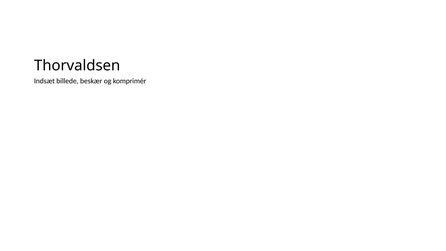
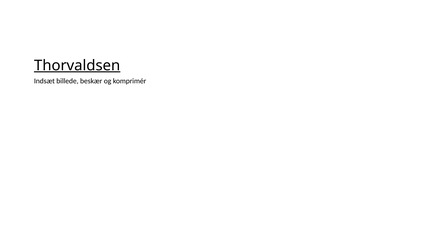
Thorvaldsen underline: none -> present
